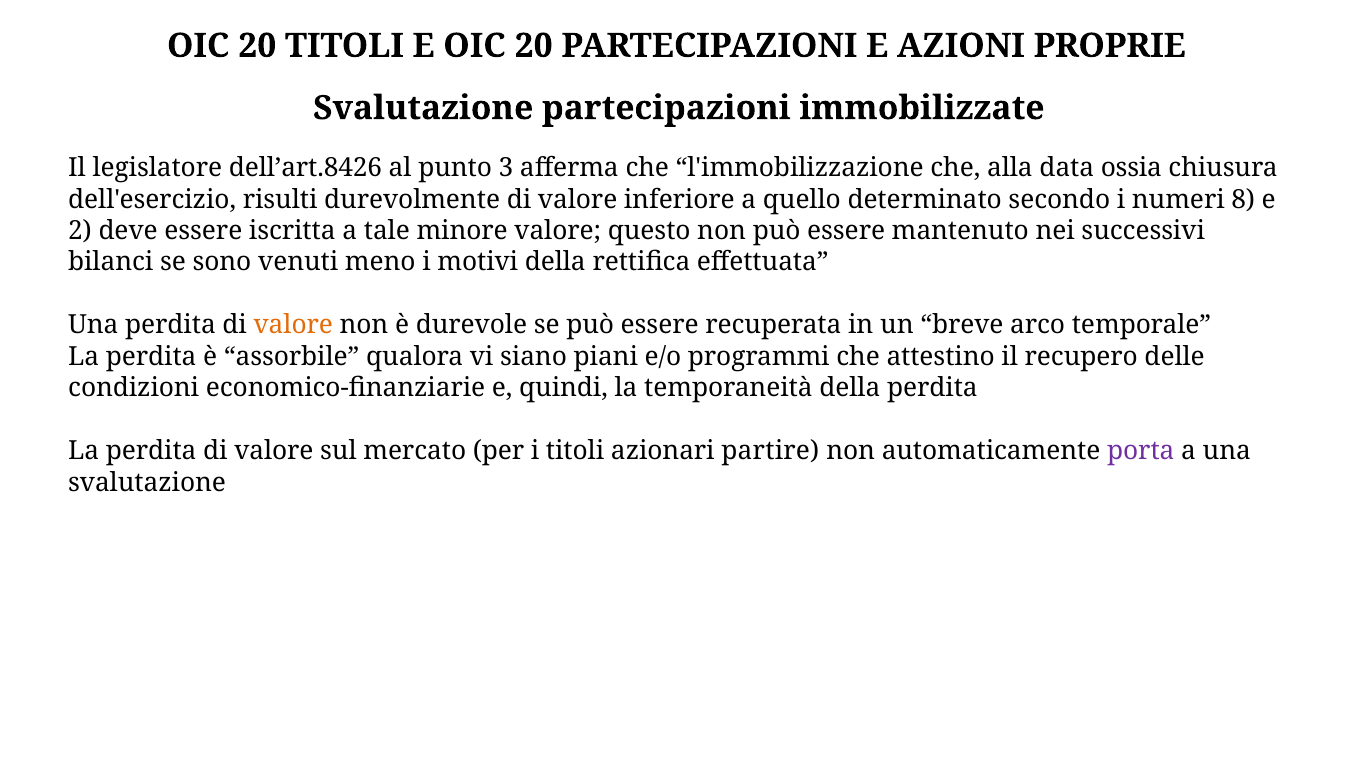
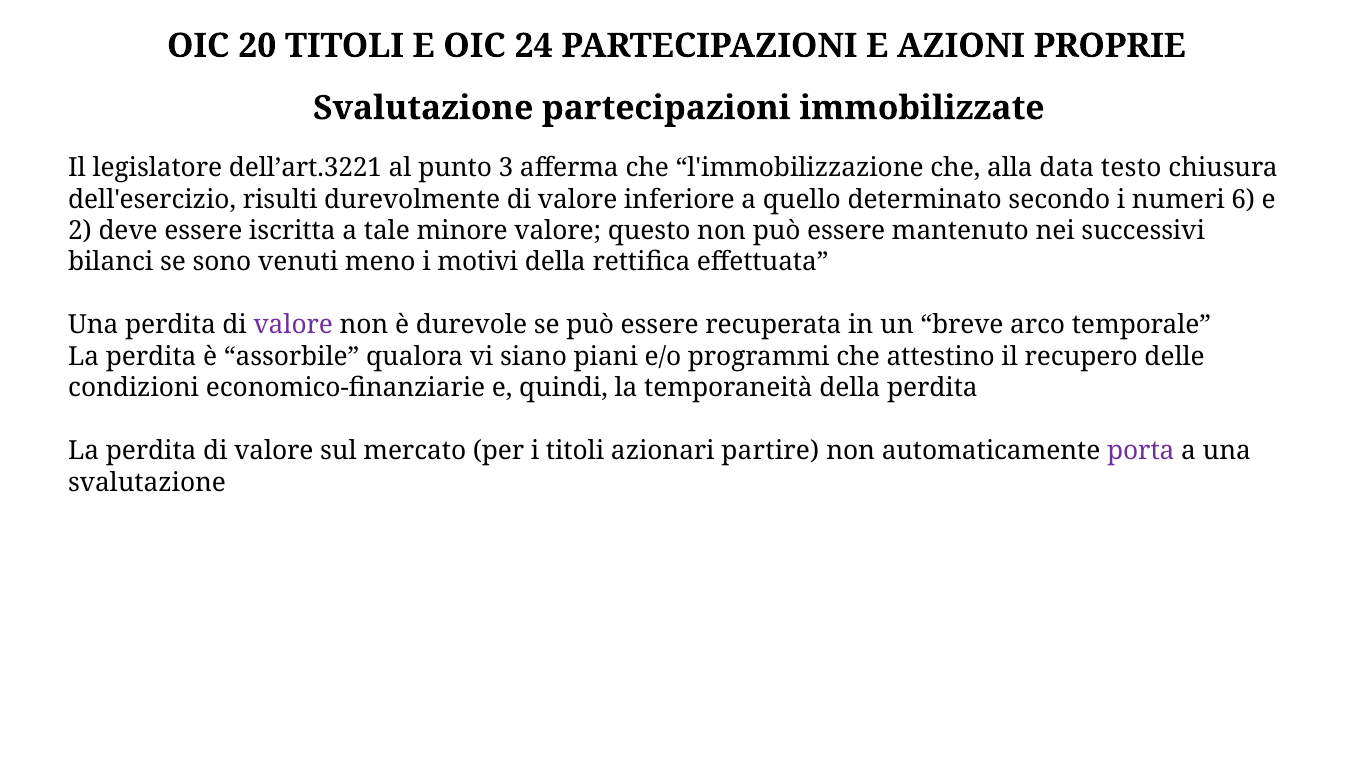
E OIC 20: 20 -> 24
dell’art.8426: dell’art.8426 -> dell’art.3221
ossia: ossia -> testo
8: 8 -> 6
valore at (293, 325) colour: orange -> purple
